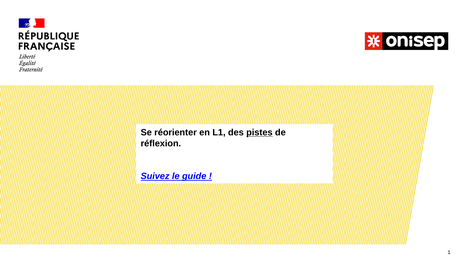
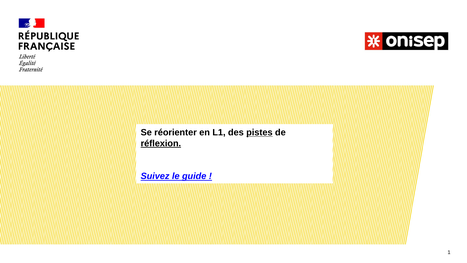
réflexion underline: none -> present
